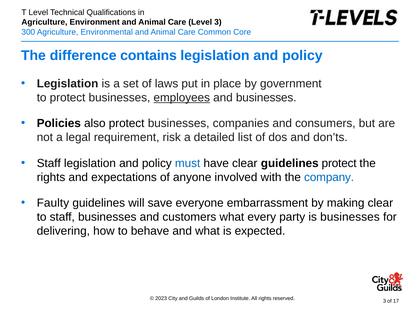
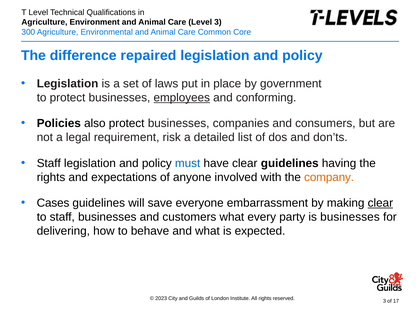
contains: contains -> repaired
and businesses: businesses -> conforming
guidelines protect: protect -> having
company colour: blue -> orange
Faulty: Faulty -> Cases
clear at (380, 203) underline: none -> present
